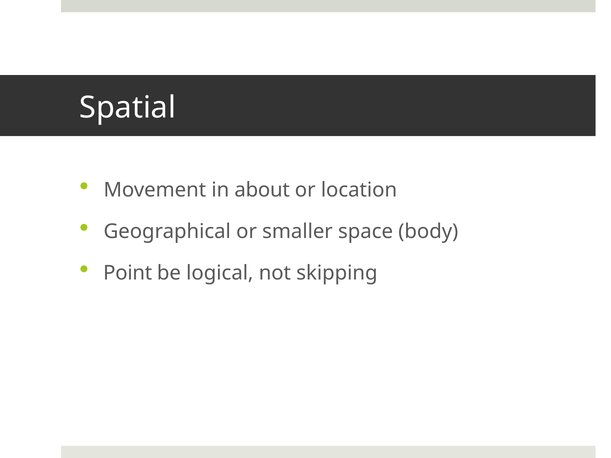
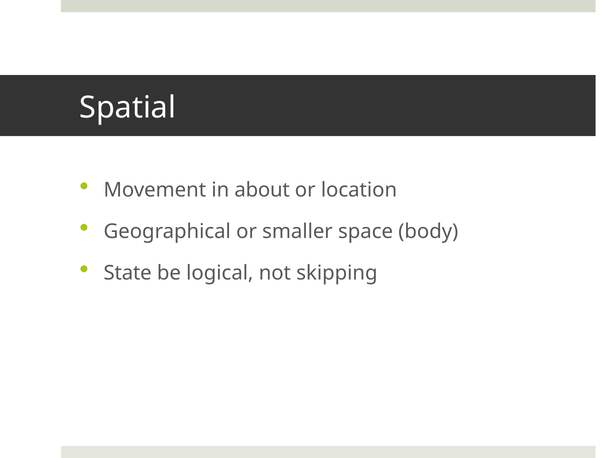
Point: Point -> State
